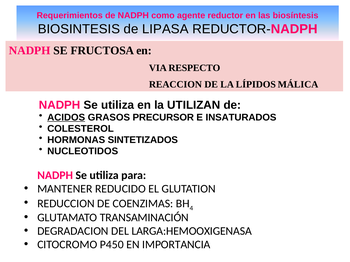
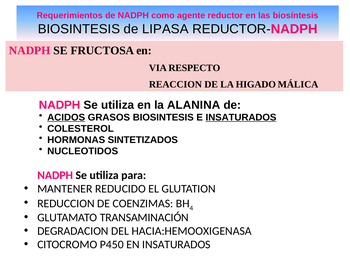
LÍPIDOS: LÍPIDOS -> HIGADO
UTILIZAN: UTILIZAN -> ALANINA
GRASOS PRECURSOR: PRECURSOR -> BIOSINTESIS
INSATURADOS at (241, 118) underline: none -> present
LARGA:HEMOOXIGENASA: LARGA:HEMOOXIGENASA -> HACIA:HEMOOXIGENASA
EN IMPORTANCIA: IMPORTANCIA -> INSATURADOS
